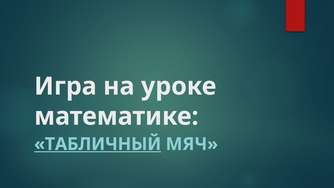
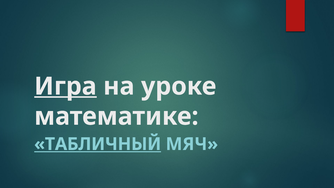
Игра underline: none -> present
